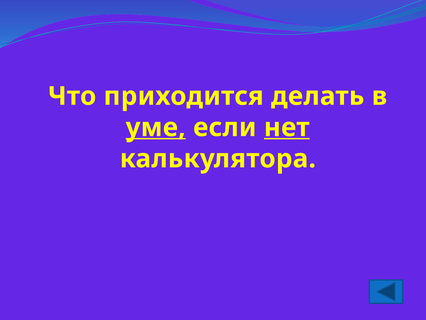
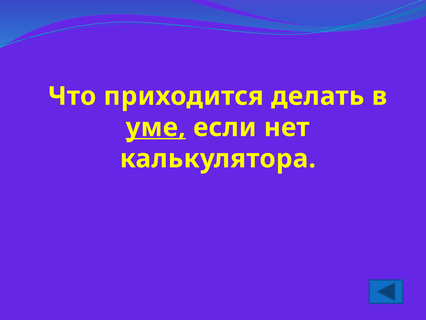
нет underline: present -> none
